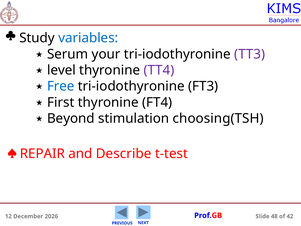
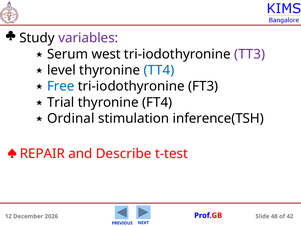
variables colour: blue -> purple
your: your -> west
TT4 colour: purple -> blue
First: First -> Trial
Beyond: Beyond -> Ordinal
choosing(TSH: choosing(TSH -> inference(TSH
